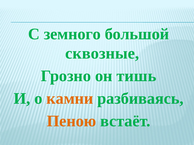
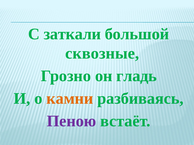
земного: земного -> заткали
тишь: тишь -> гладь
Пеною colour: orange -> purple
